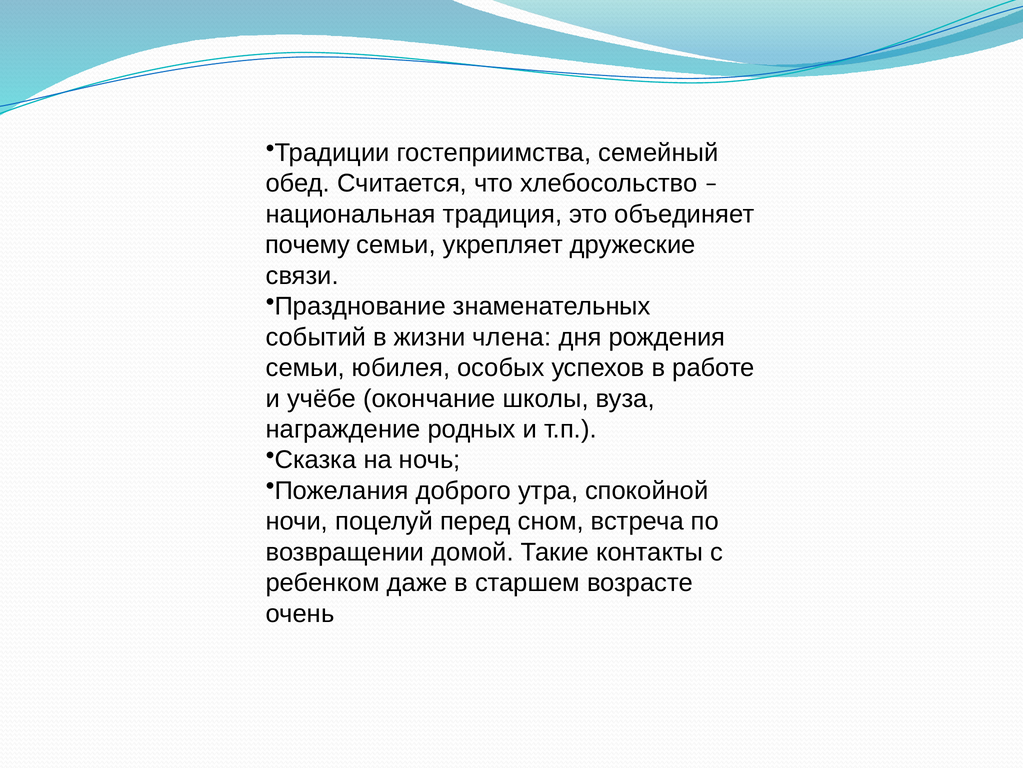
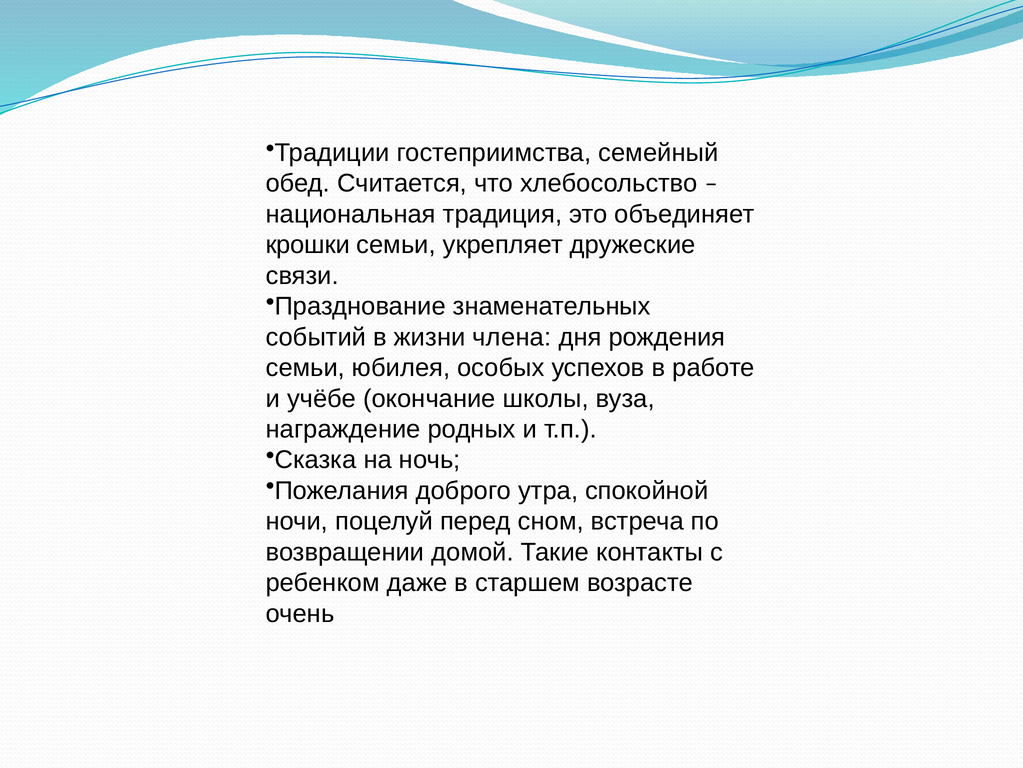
почему: почему -> крошки
